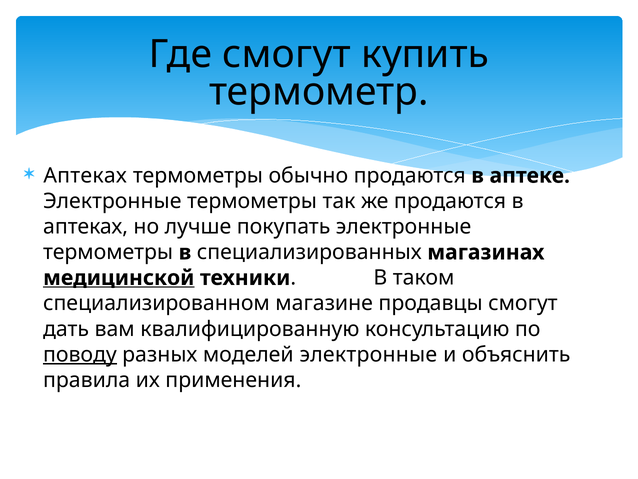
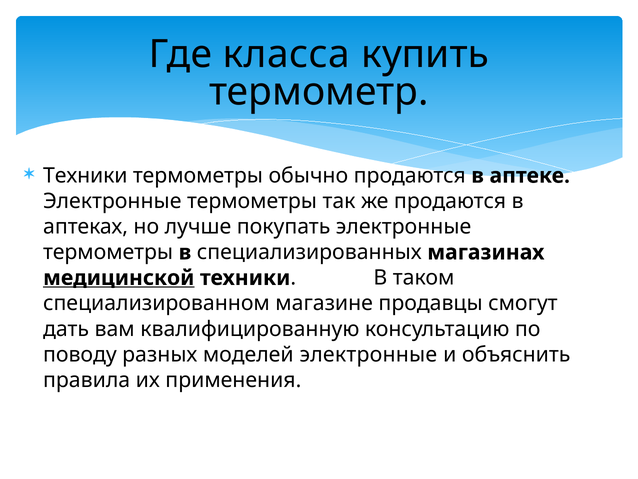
Где смогут: смогут -> класса
Аптеках at (85, 176): Аптеках -> Техники
поводу underline: present -> none
